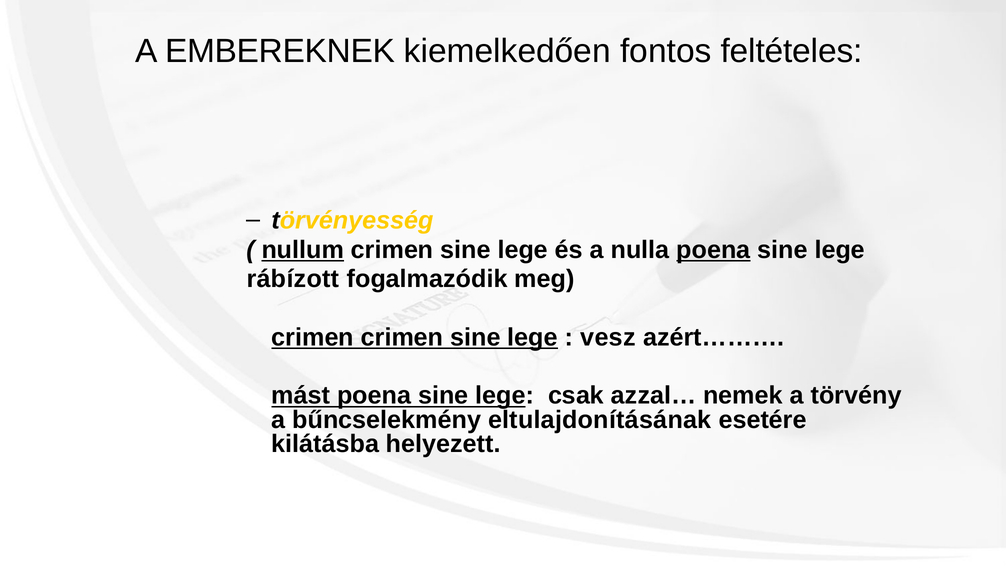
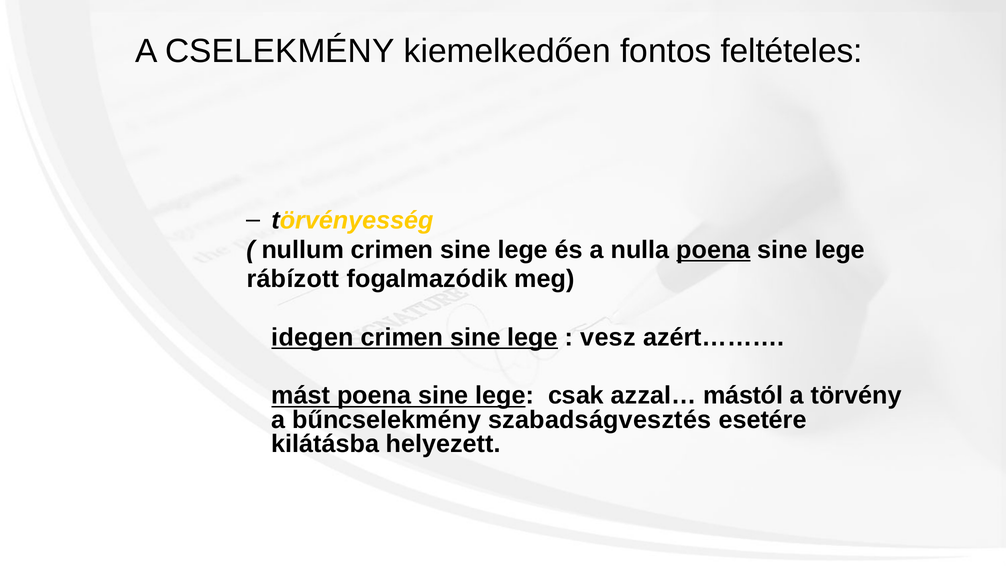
EMBEREKNEK: EMBEREKNEK -> CSELEKMÉNY
nullum underline: present -> none
crimen at (313, 337): crimen -> idegen
nemek: nemek -> mástól
eltulajdonításának: eltulajdonításának -> szabadságvesztés
